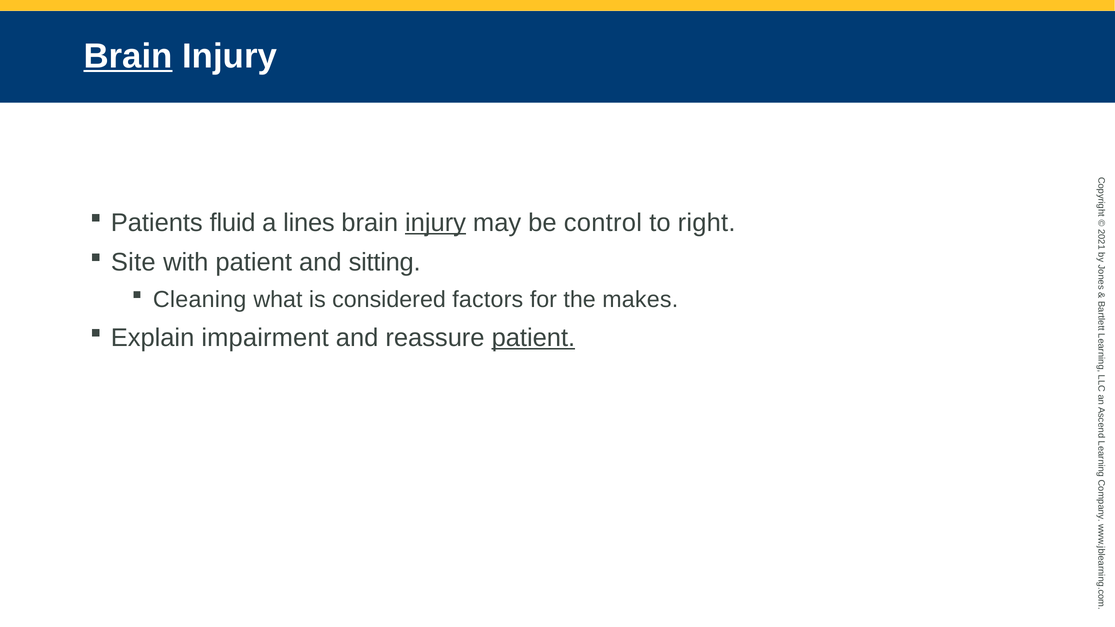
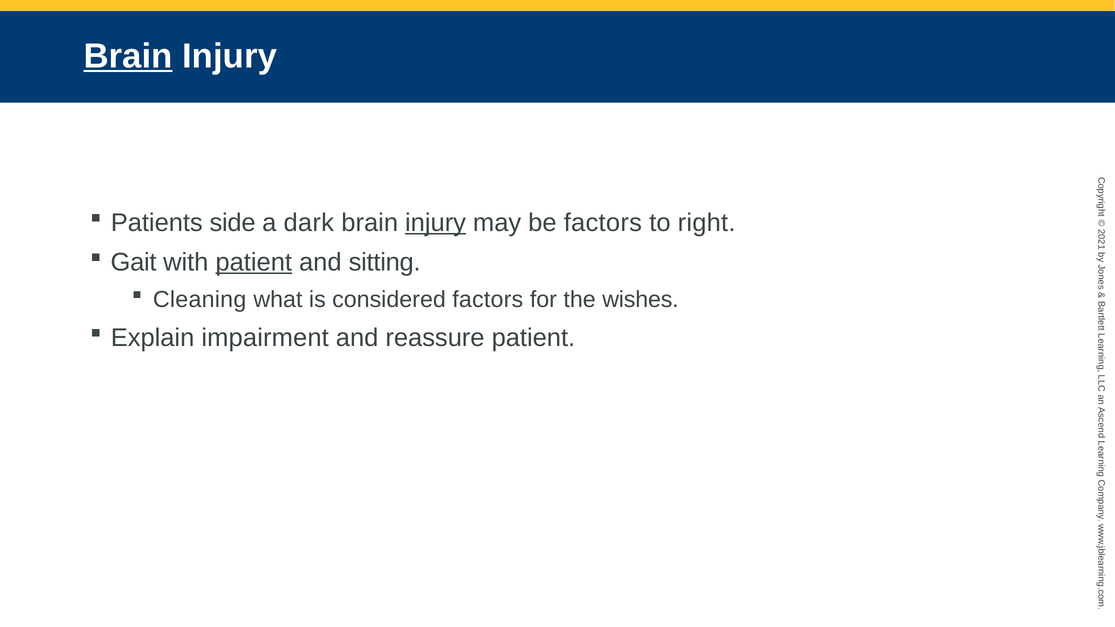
fluid: fluid -> side
lines: lines -> dark
be control: control -> factors
Site: Site -> Gait
patient at (254, 262) underline: none -> present
makes: makes -> wishes
patient at (533, 338) underline: present -> none
